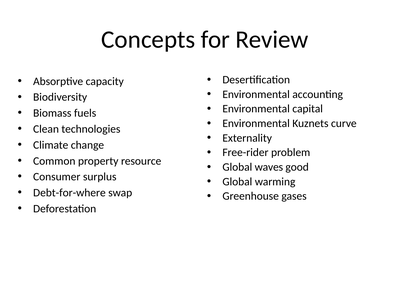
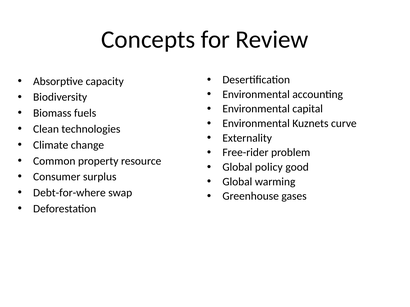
waves: waves -> policy
